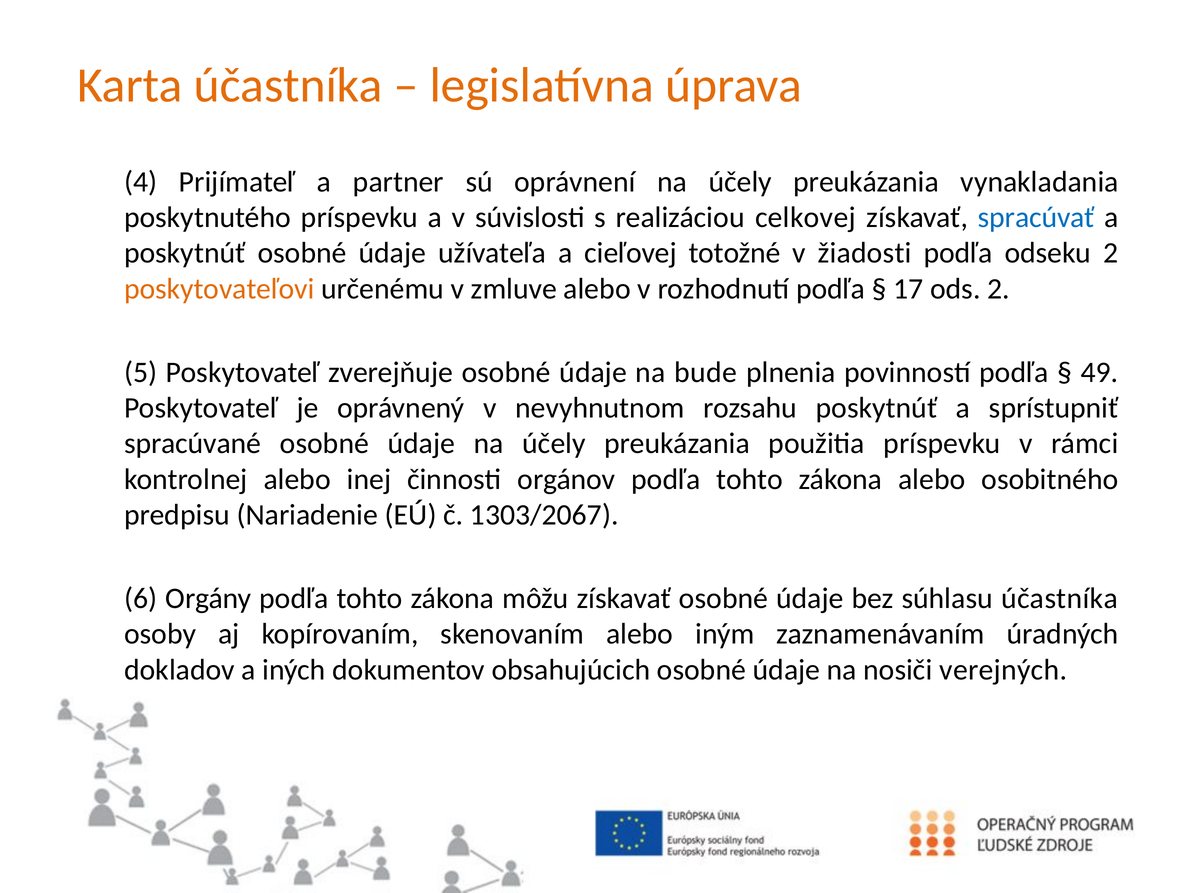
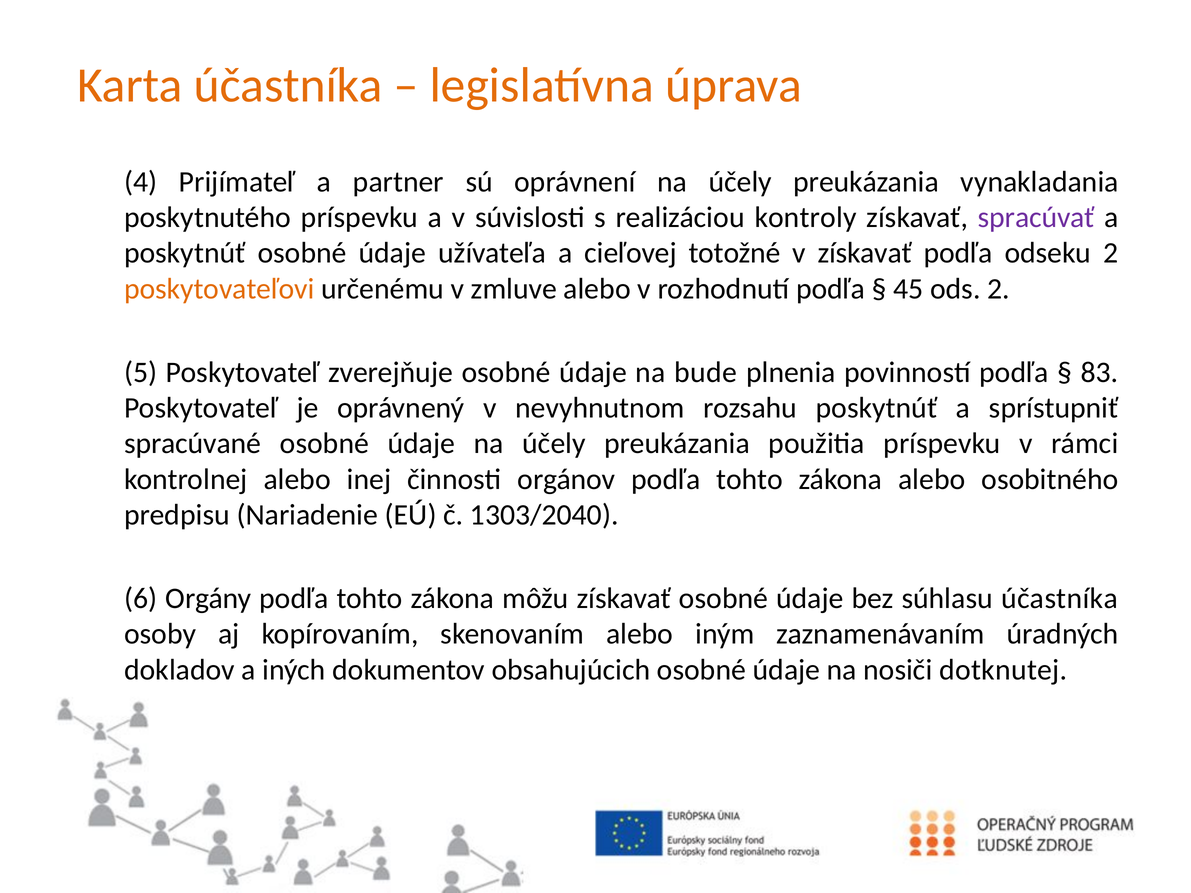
celkovej: celkovej -> kontroly
spracúvať colour: blue -> purple
v žiadosti: žiadosti -> získavať
17: 17 -> 45
49: 49 -> 83
1303/2067: 1303/2067 -> 1303/2040
verejných: verejných -> dotknutej
